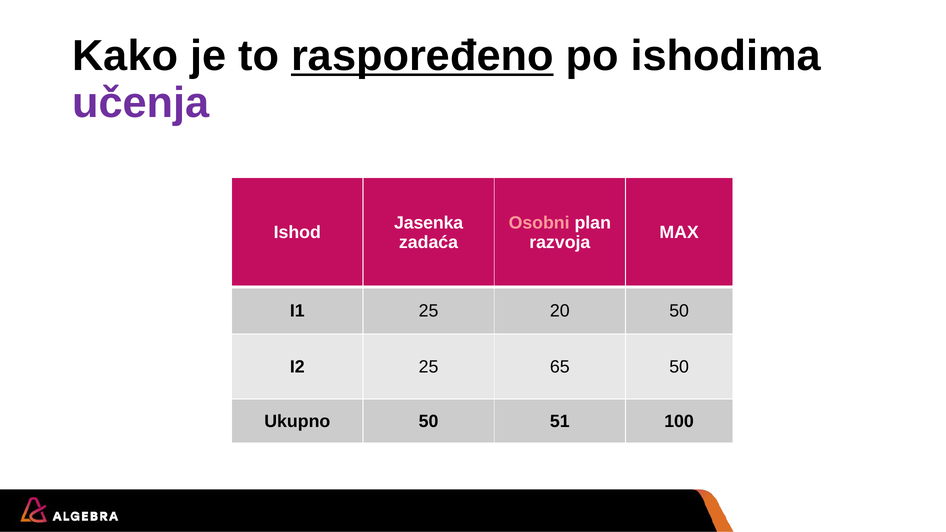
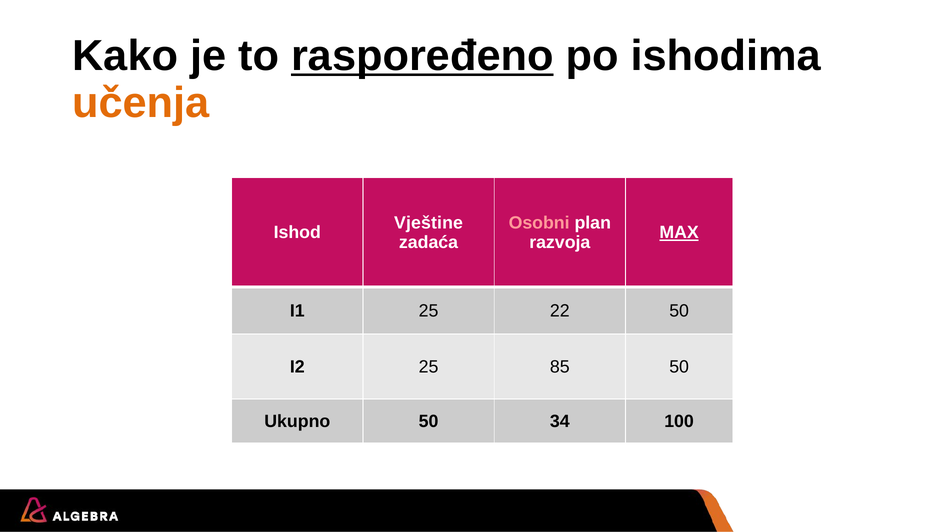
učenja colour: purple -> orange
Jasenka: Jasenka -> Vještine
MAX underline: none -> present
20: 20 -> 22
65: 65 -> 85
51: 51 -> 34
